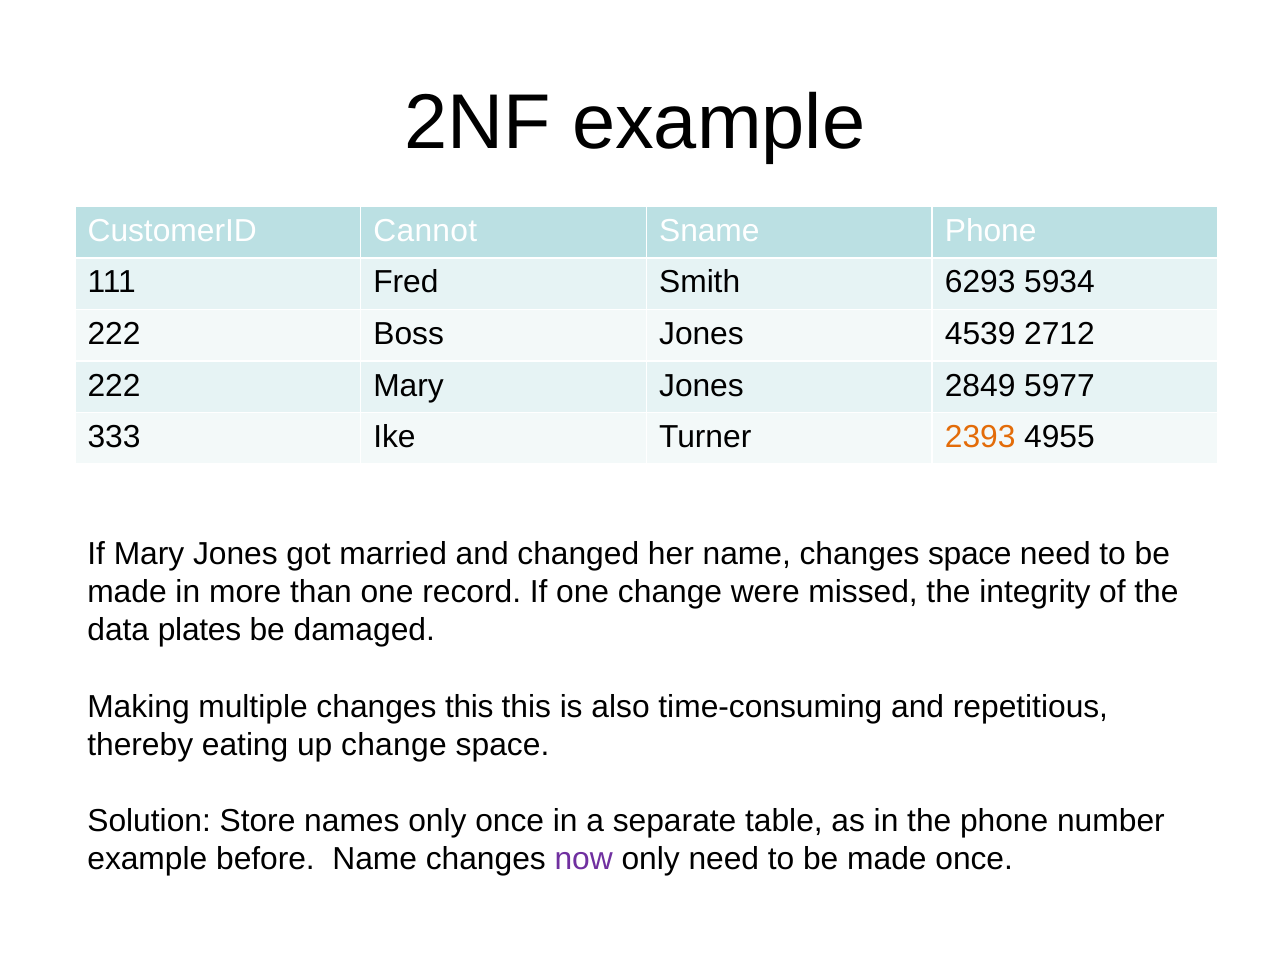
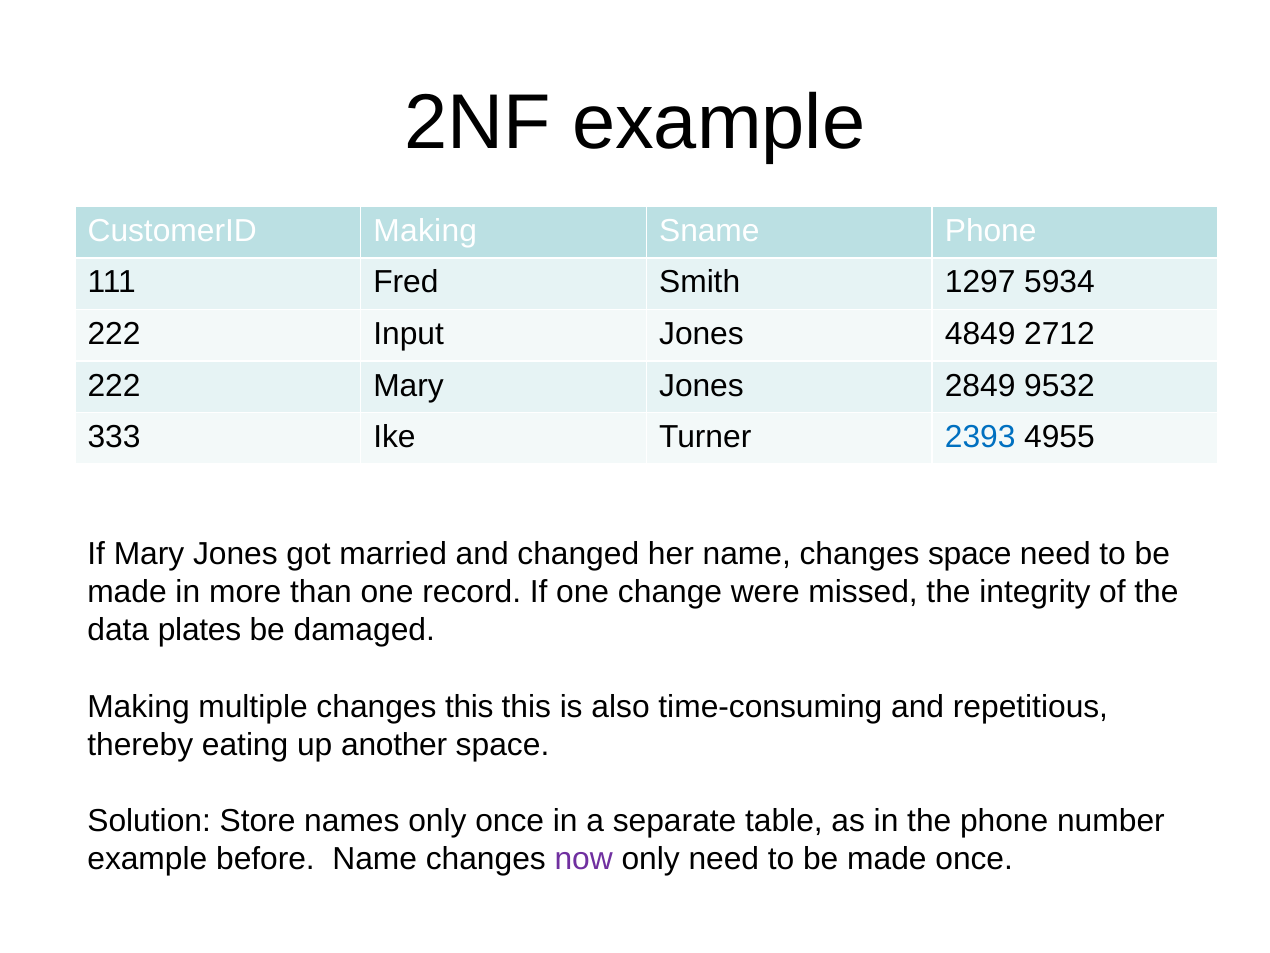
CustomerID Cannot: Cannot -> Making
6293: 6293 -> 1297
Boss: Boss -> Input
4539: 4539 -> 4849
5977: 5977 -> 9532
2393 colour: orange -> blue
up change: change -> another
